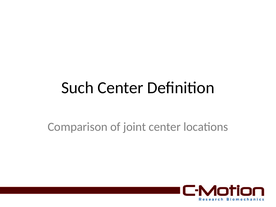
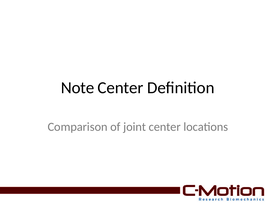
Such: Such -> Note
